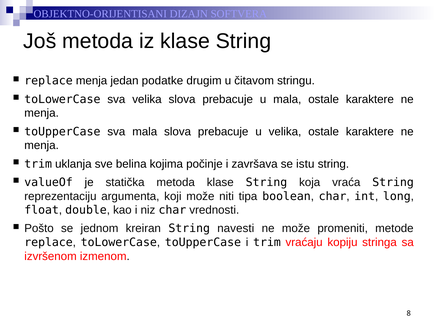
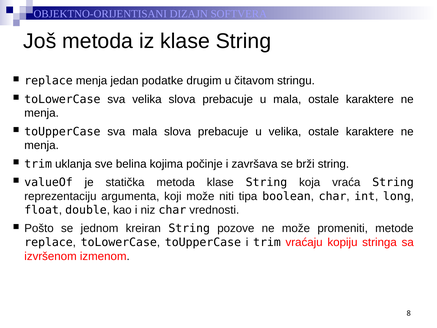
istu: istu -> brži
navesti: navesti -> pozove
